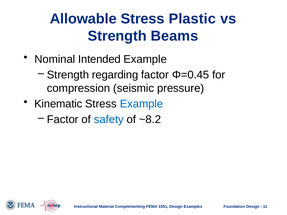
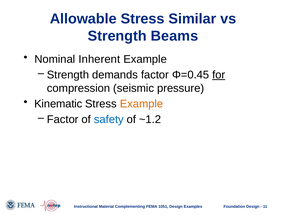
Plastic: Plastic -> Similar
Intended: Intended -> Inherent
regarding: regarding -> demands
for underline: none -> present
Example at (141, 104) colour: blue -> orange
~8.2: ~8.2 -> ~1.2
